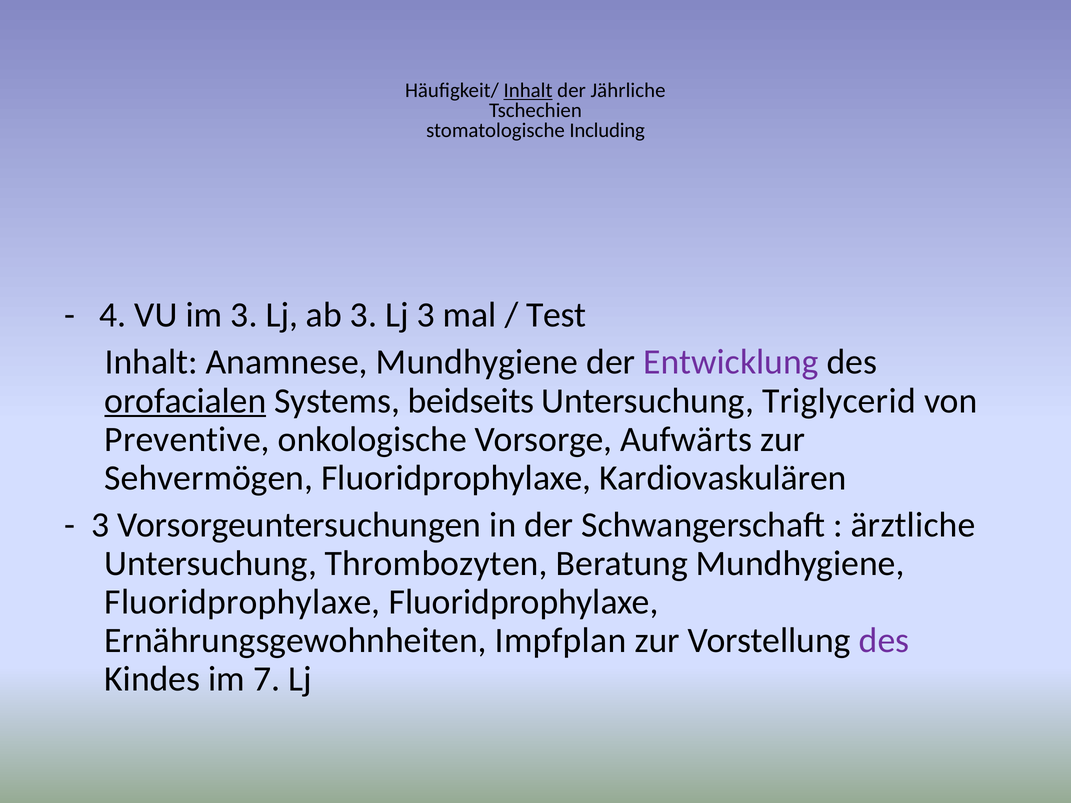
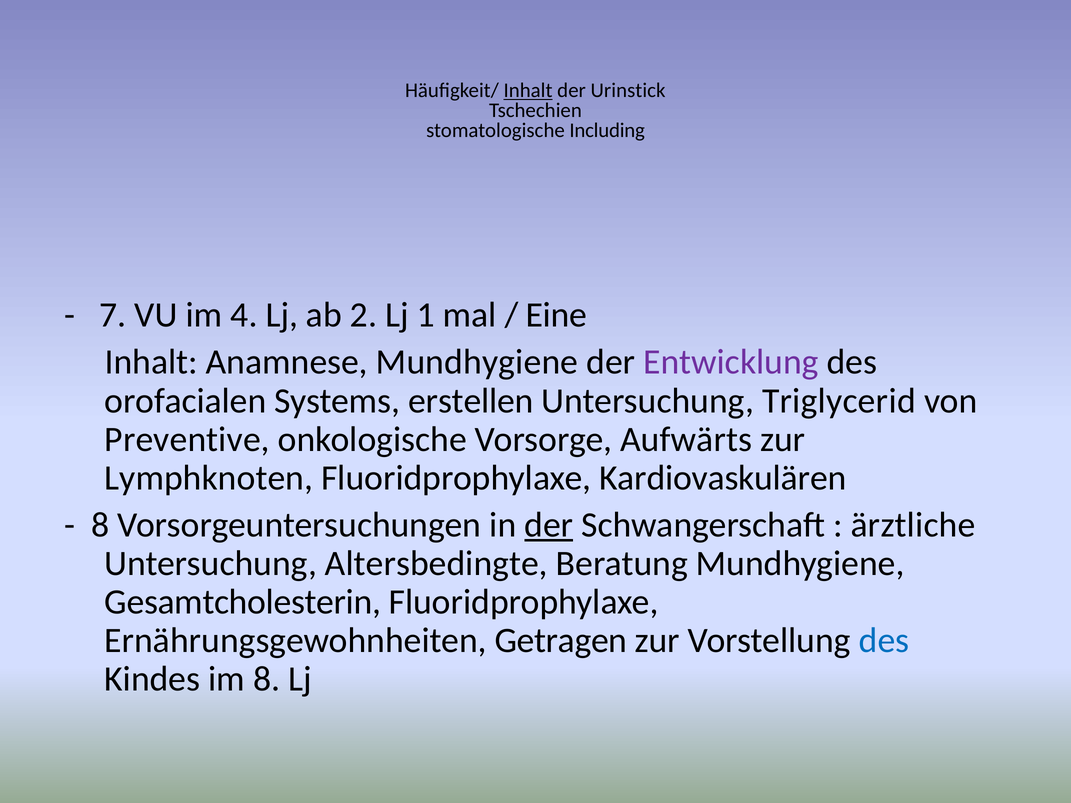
Jährliche: Jährliche -> Urinstick
4: 4 -> 7
im 3: 3 -> 4
ab 3: 3 -> 2
Lj 3: 3 -> 1
Test: Test -> Eine
orofacialen underline: present -> none
beidseits: beidseits -> erstellen
Sehvermögen: Sehvermögen -> Lymphknoten
3 at (100, 525): 3 -> 8
der at (549, 525) underline: none -> present
Thrombozyten: Thrombozyten -> Altersbedingte
Fluoridprophylaxe at (242, 602): Fluoridprophylaxe -> Gesamtcholesterin
Impfplan: Impfplan -> Getragen
des at (884, 641) colour: purple -> blue
im 7: 7 -> 8
